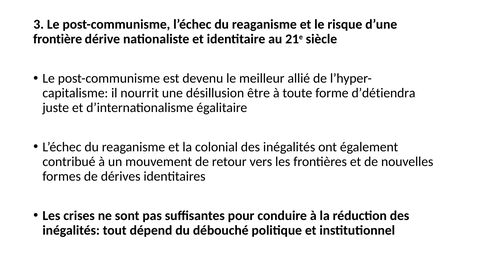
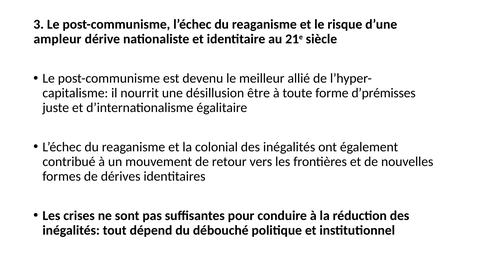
frontière: frontière -> ampleur
d’détiendra: d’détiendra -> d’prémisses
